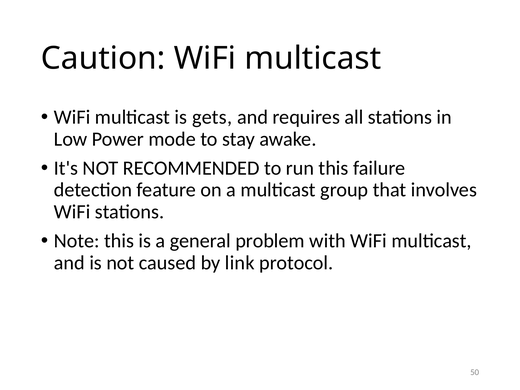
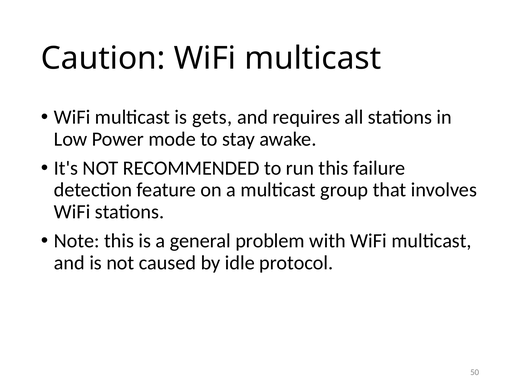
link: link -> idle
